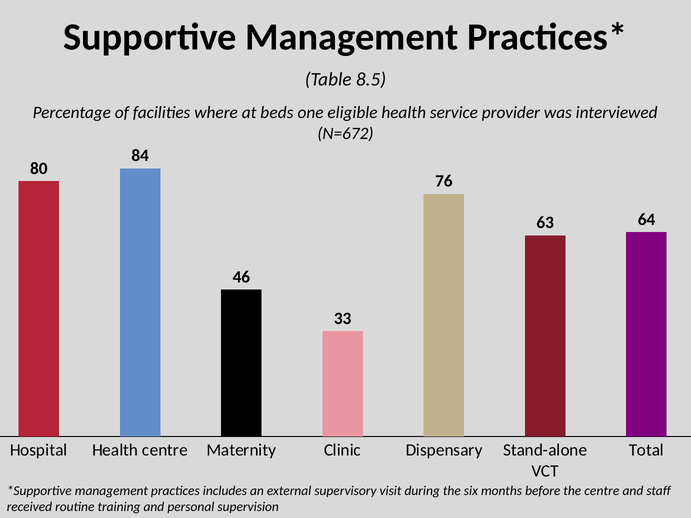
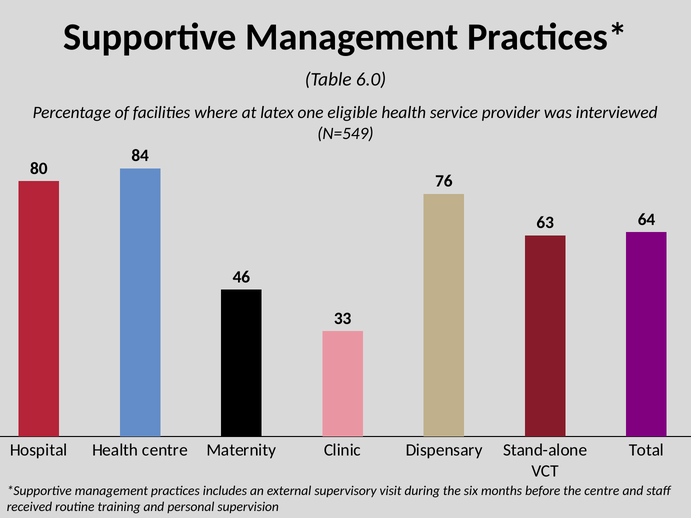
8.5: 8.5 -> 6.0
beds: beds -> latex
N=672: N=672 -> N=549
